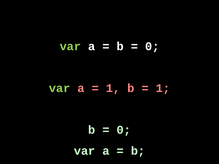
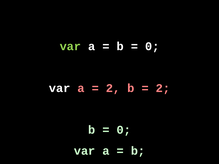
var at (60, 88) colour: light green -> white
1 at (113, 88): 1 -> 2
1 at (163, 88): 1 -> 2
